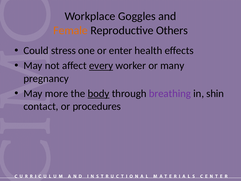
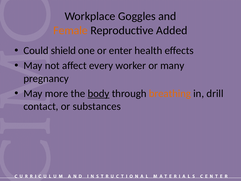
Others: Others -> Added
stress: stress -> shield
every underline: present -> none
breathing colour: purple -> orange
shin: shin -> drill
procedures: procedures -> substances
